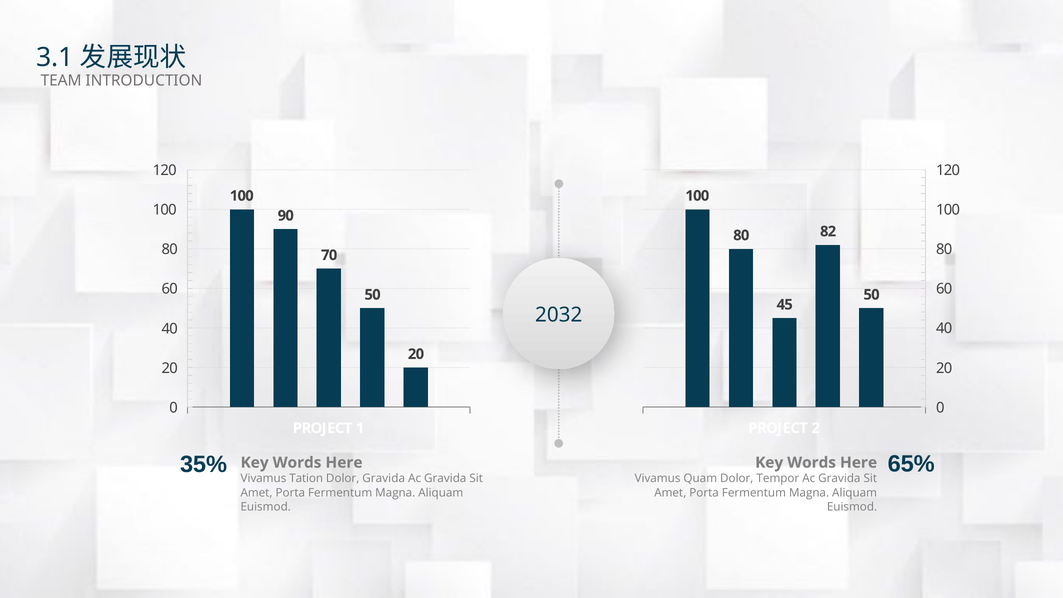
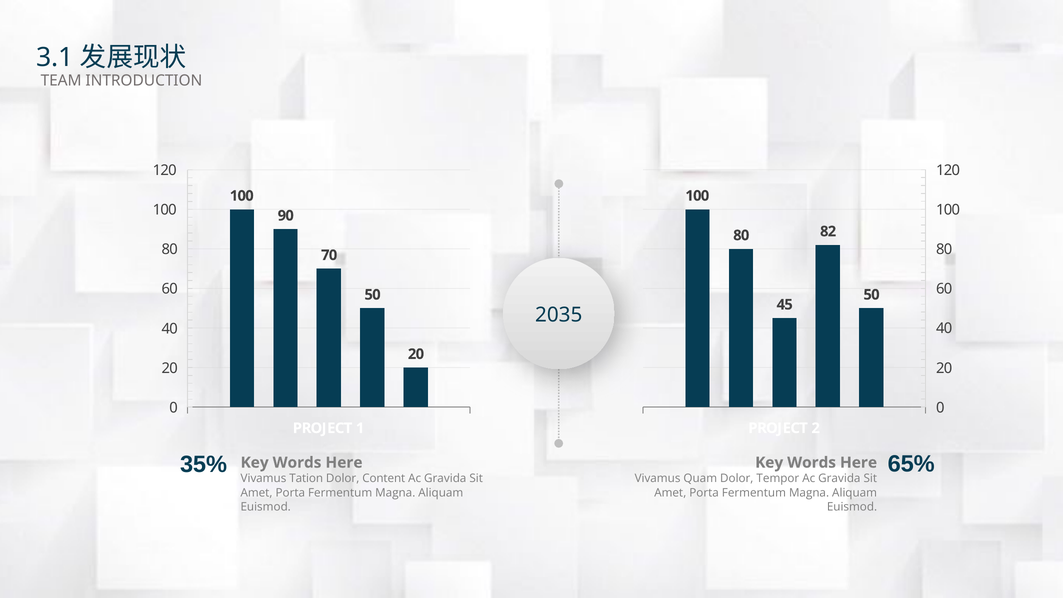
2032: 2032 -> 2035
Dolor Gravida: Gravida -> Content
